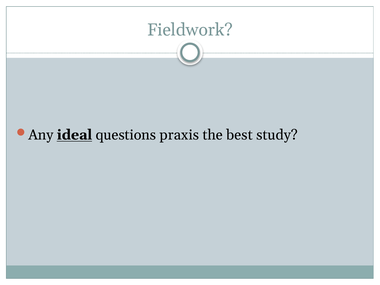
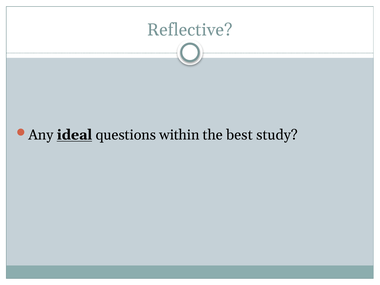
Fieldwork: Fieldwork -> Reflective
praxis: praxis -> within
